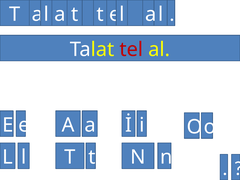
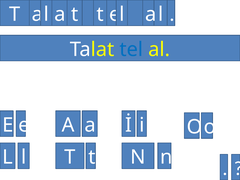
tel colour: red -> blue
